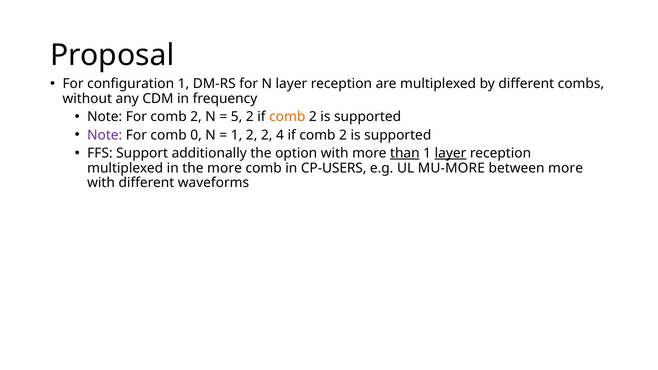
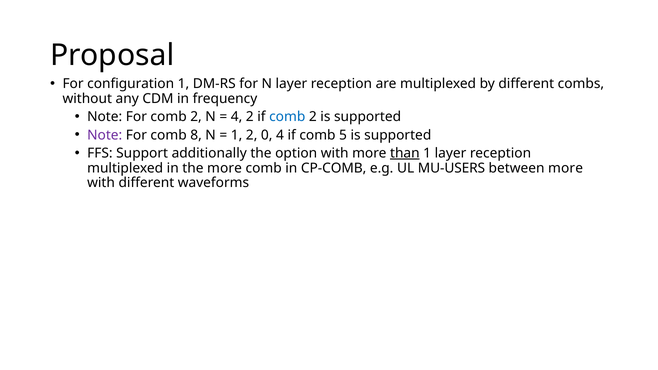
5 at (237, 117): 5 -> 4
comb at (287, 117) colour: orange -> blue
0: 0 -> 8
2 2: 2 -> 0
4 if comb 2: 2 -> 5
layer at (450, 153) underline: present -> none
CP-USERS: CP-USERS -> CP-COMB
MU-MORE: MU-MORE -> MU-USERS
